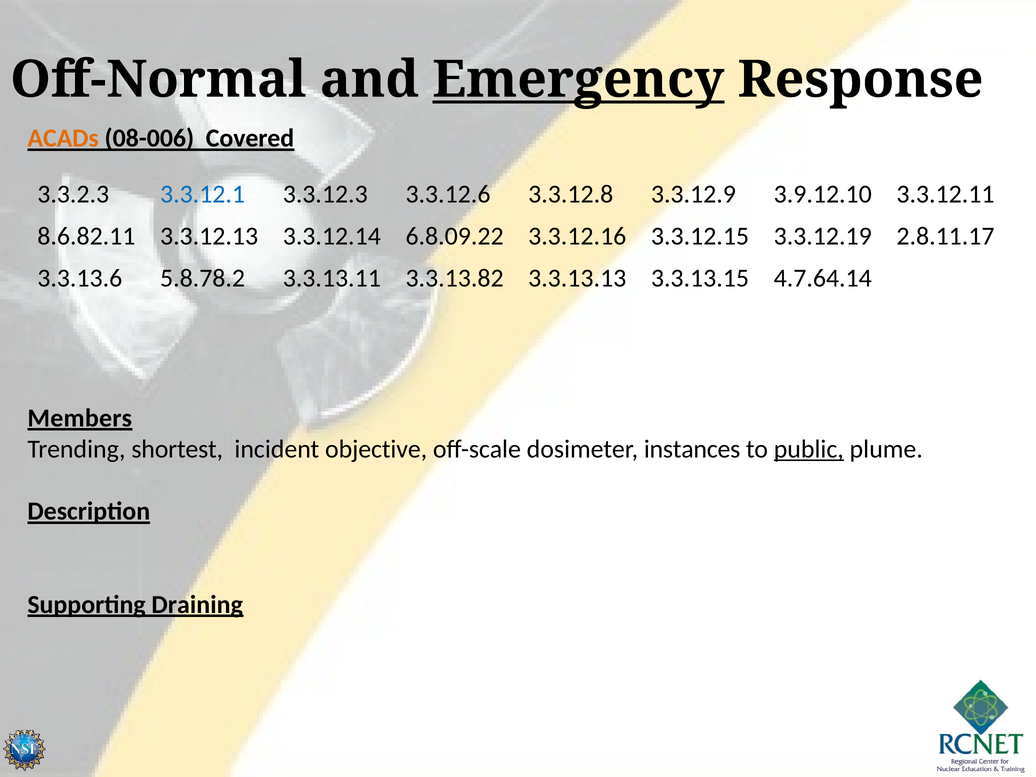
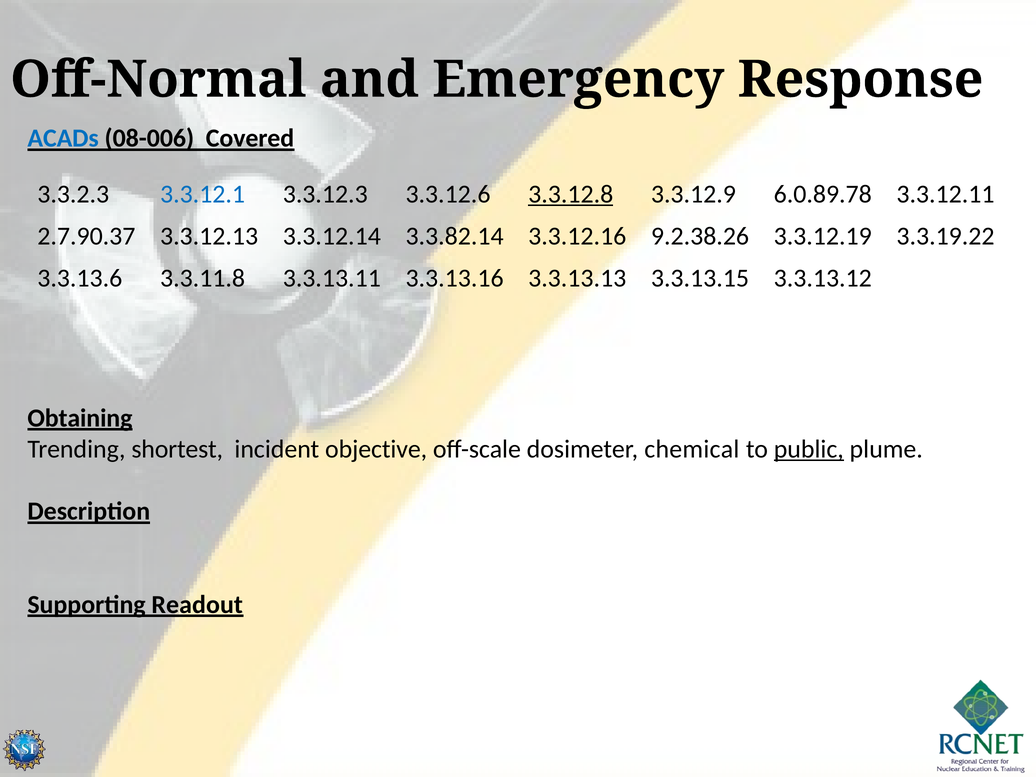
Emergency underline: present -> none
ACADs colour: orange -> blue
3.3.12.8 underline: none -> present
3.9.12.10: 3.9.12.10 -> 6.0.89.78
8.6.82.11: 8.6.82.11 -> 2.7.90.37
6.8.09.22: 6.8.09.22 -> 3.3.82.14
3.3.12.15: 3.3.12.15 -> 9.2.38.26
2.8.11.17: 2.8.11.17 -> 3.3.19.22
5.8.78.2: 5.8.78.2 -> 3.3.11.8
3.3.13.82: 3.3.13.82 -> 3.3.13.16
4.7.64.14: 4.7.64.14 -> 3.3.13.12
Members: Members -> Obtaining
instances: instances -> chemical
Draining: Draining -> Readout
